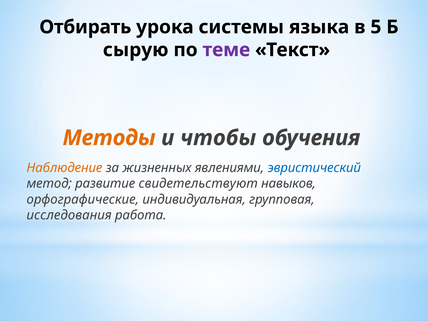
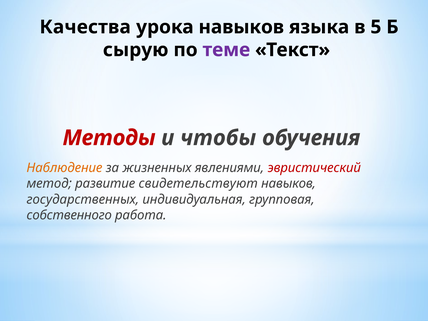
Отбирать: Отбирать -> Качества
урока системы: системы -> навыков
Методы colour: orange -> red
эвристический colour: blue -> red
орфографические: орфографические -> государственных
исследования: исследования -> собственного
